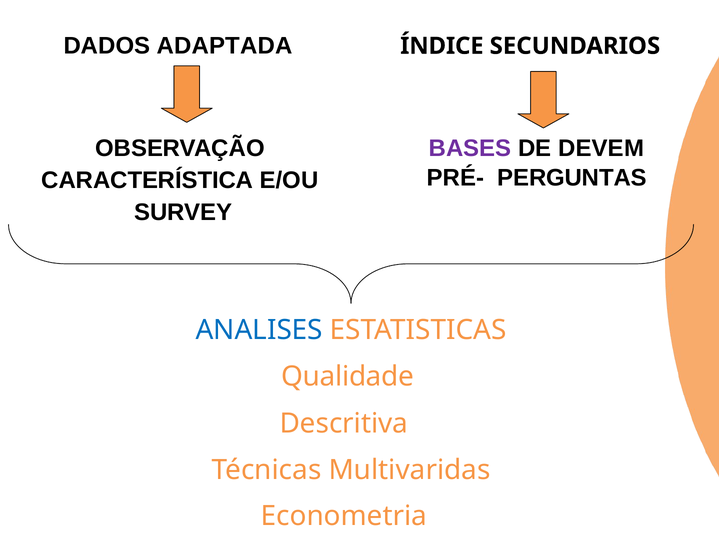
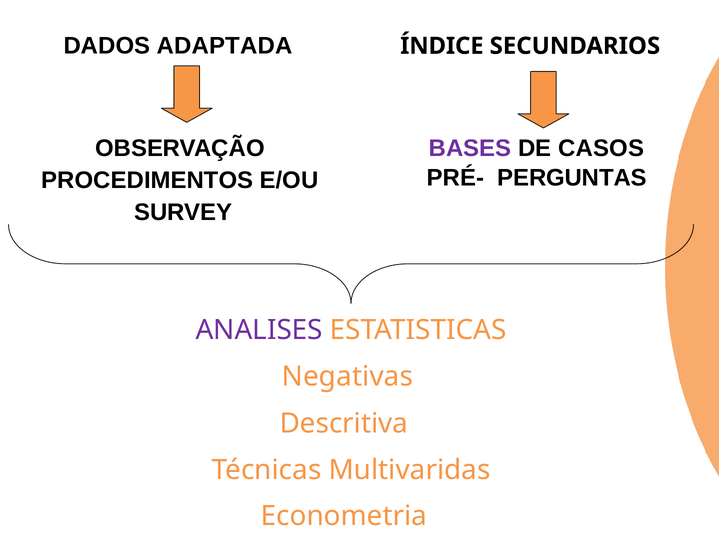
DEVEM: DEVEM -> CASOS
CARACTERÍSTICA: CARACTERÍSTICA -> PROCEDIMENTOS
ANALISES colour: blue -> purple
Qualidade: Qualidade -> Negativas
